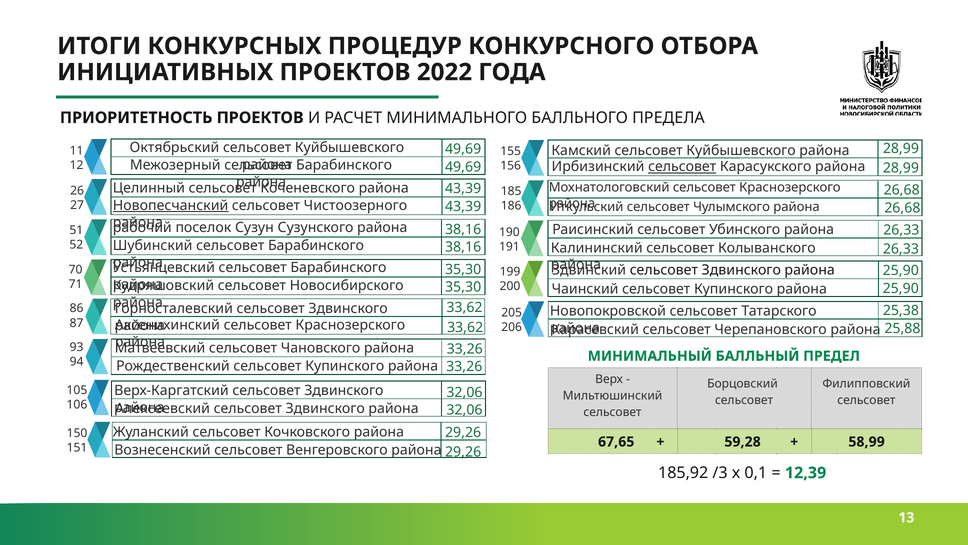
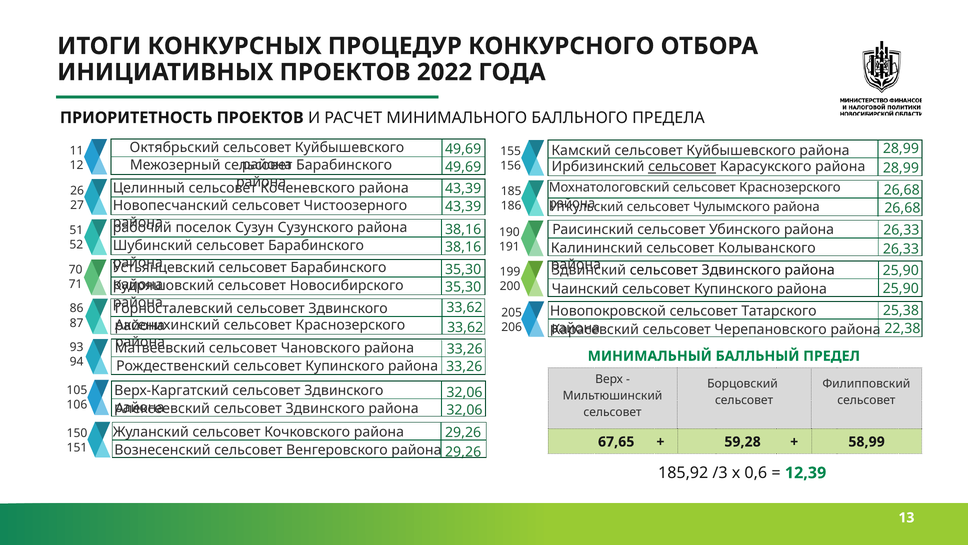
Новопесчанский underline: present -> none
25,88: 25,88 -> 22,38
0,1: 0,1 -> 0,6
